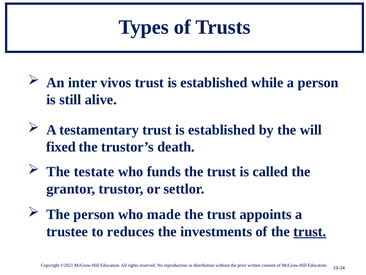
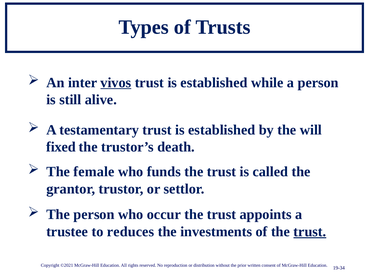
vivos underline: none -> present
testate: testate -> female
made: made -> occur
